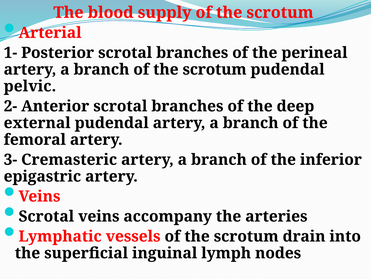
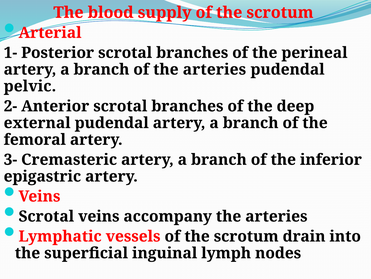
branch of the scrotum: scrotum -> arteries
